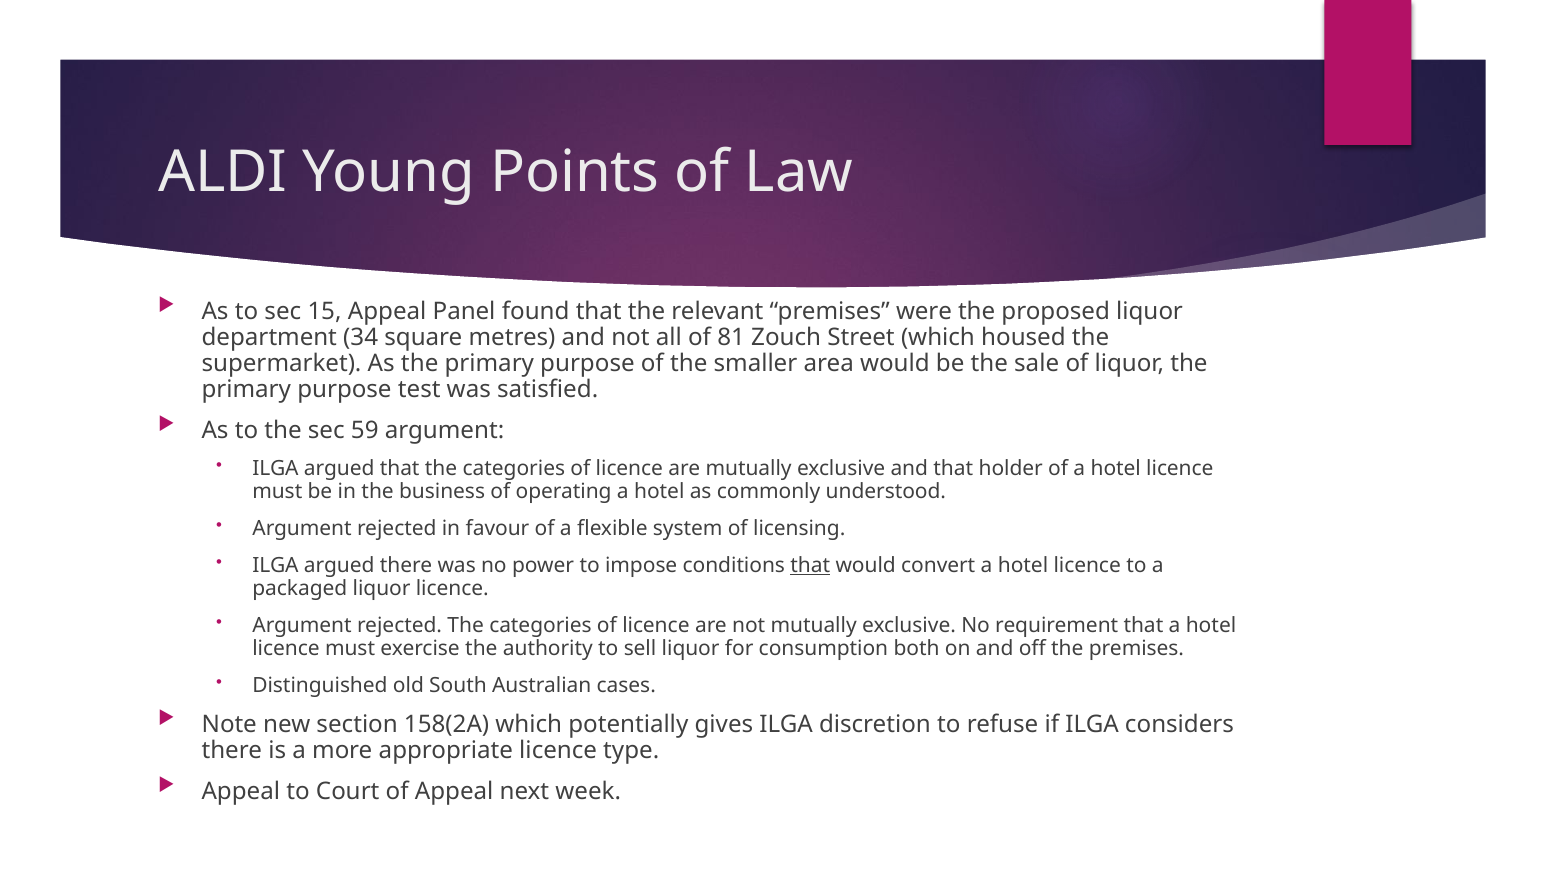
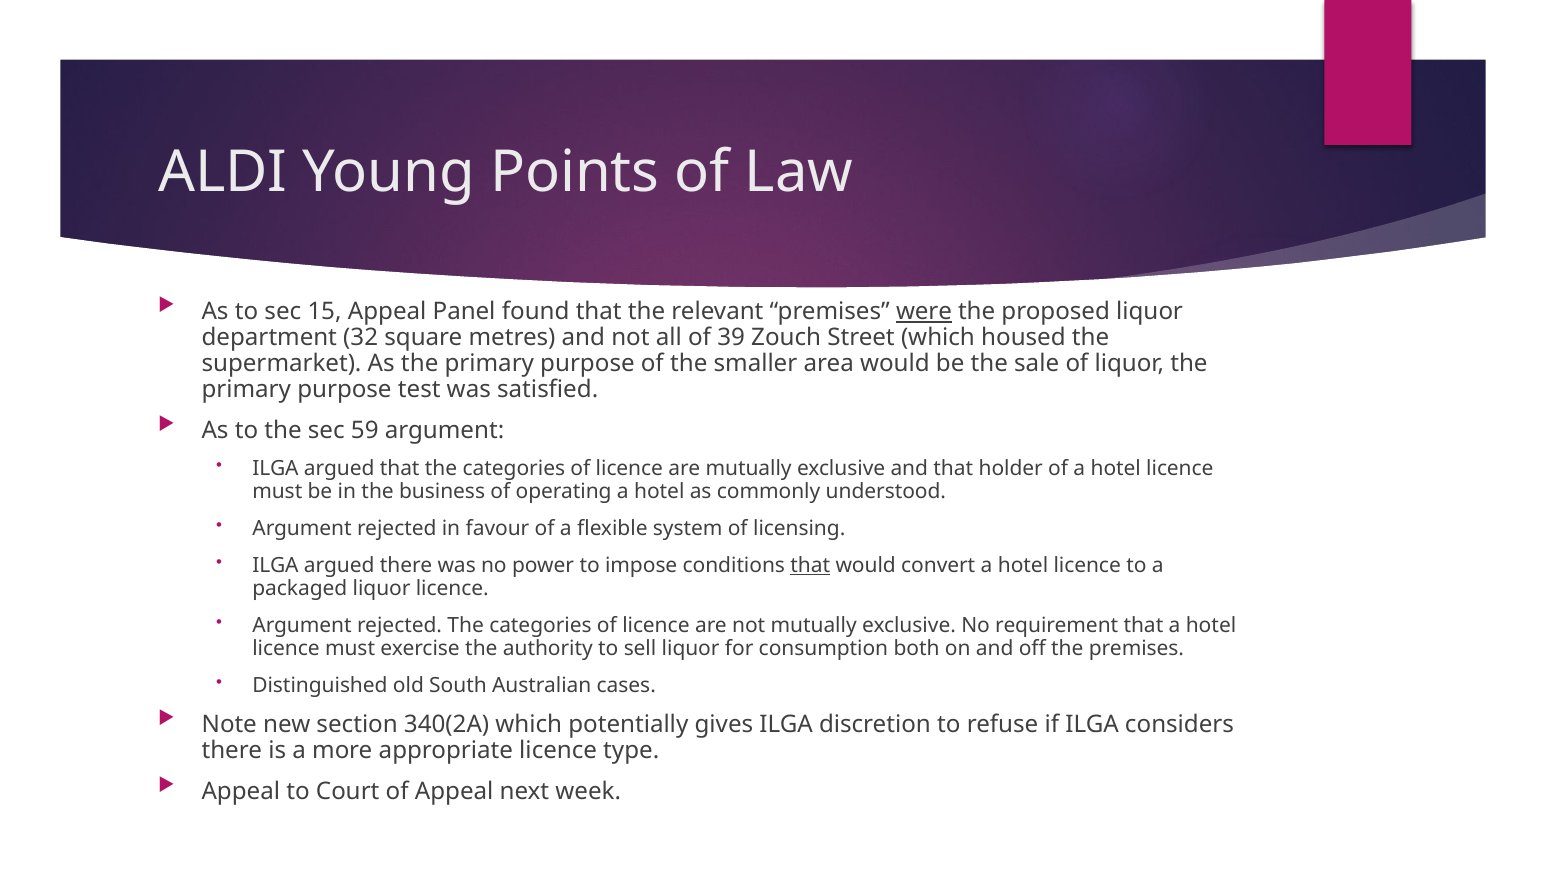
were underline: none -> present
34: 34 -> 32
81: 81 -> 39
158(2A: 158(2A -> 340(2A
